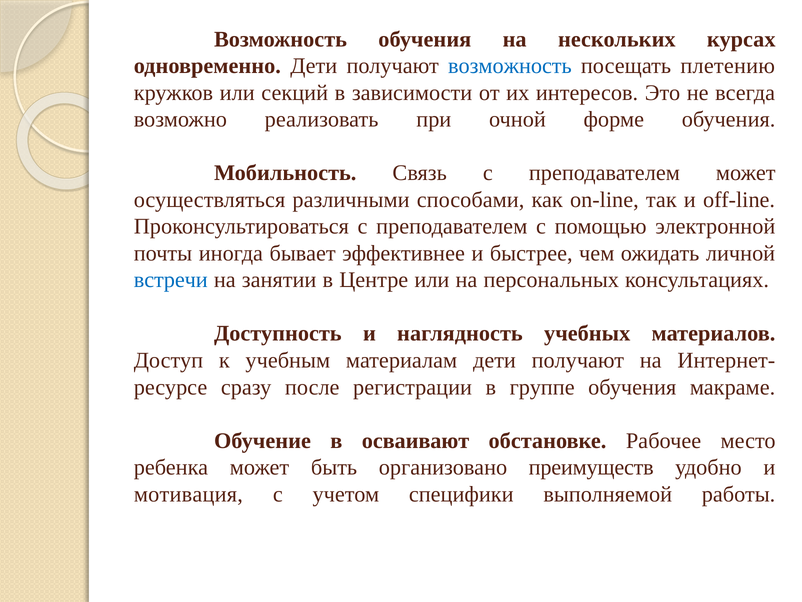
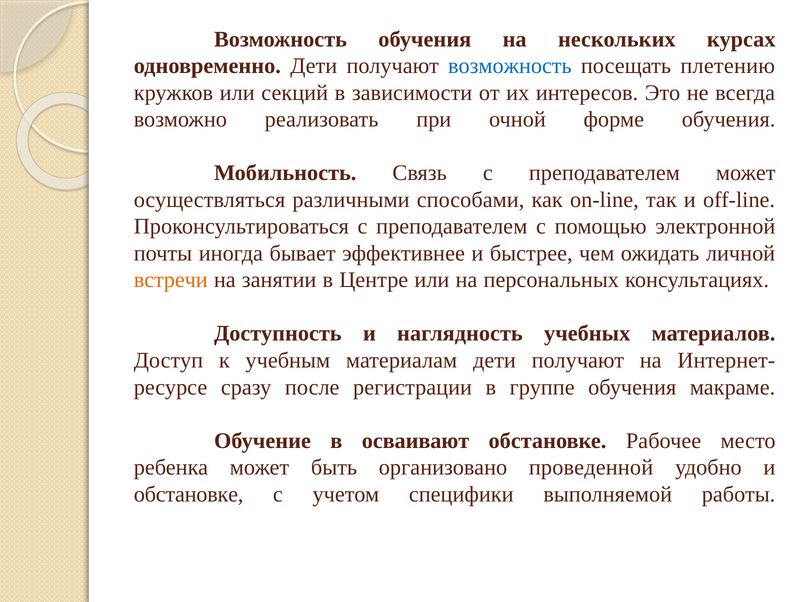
встречи colour: blue -> orange
преимуществ: преимуществ -> проведенной
мотивация at (188, 494): мотивация -> обстановке
